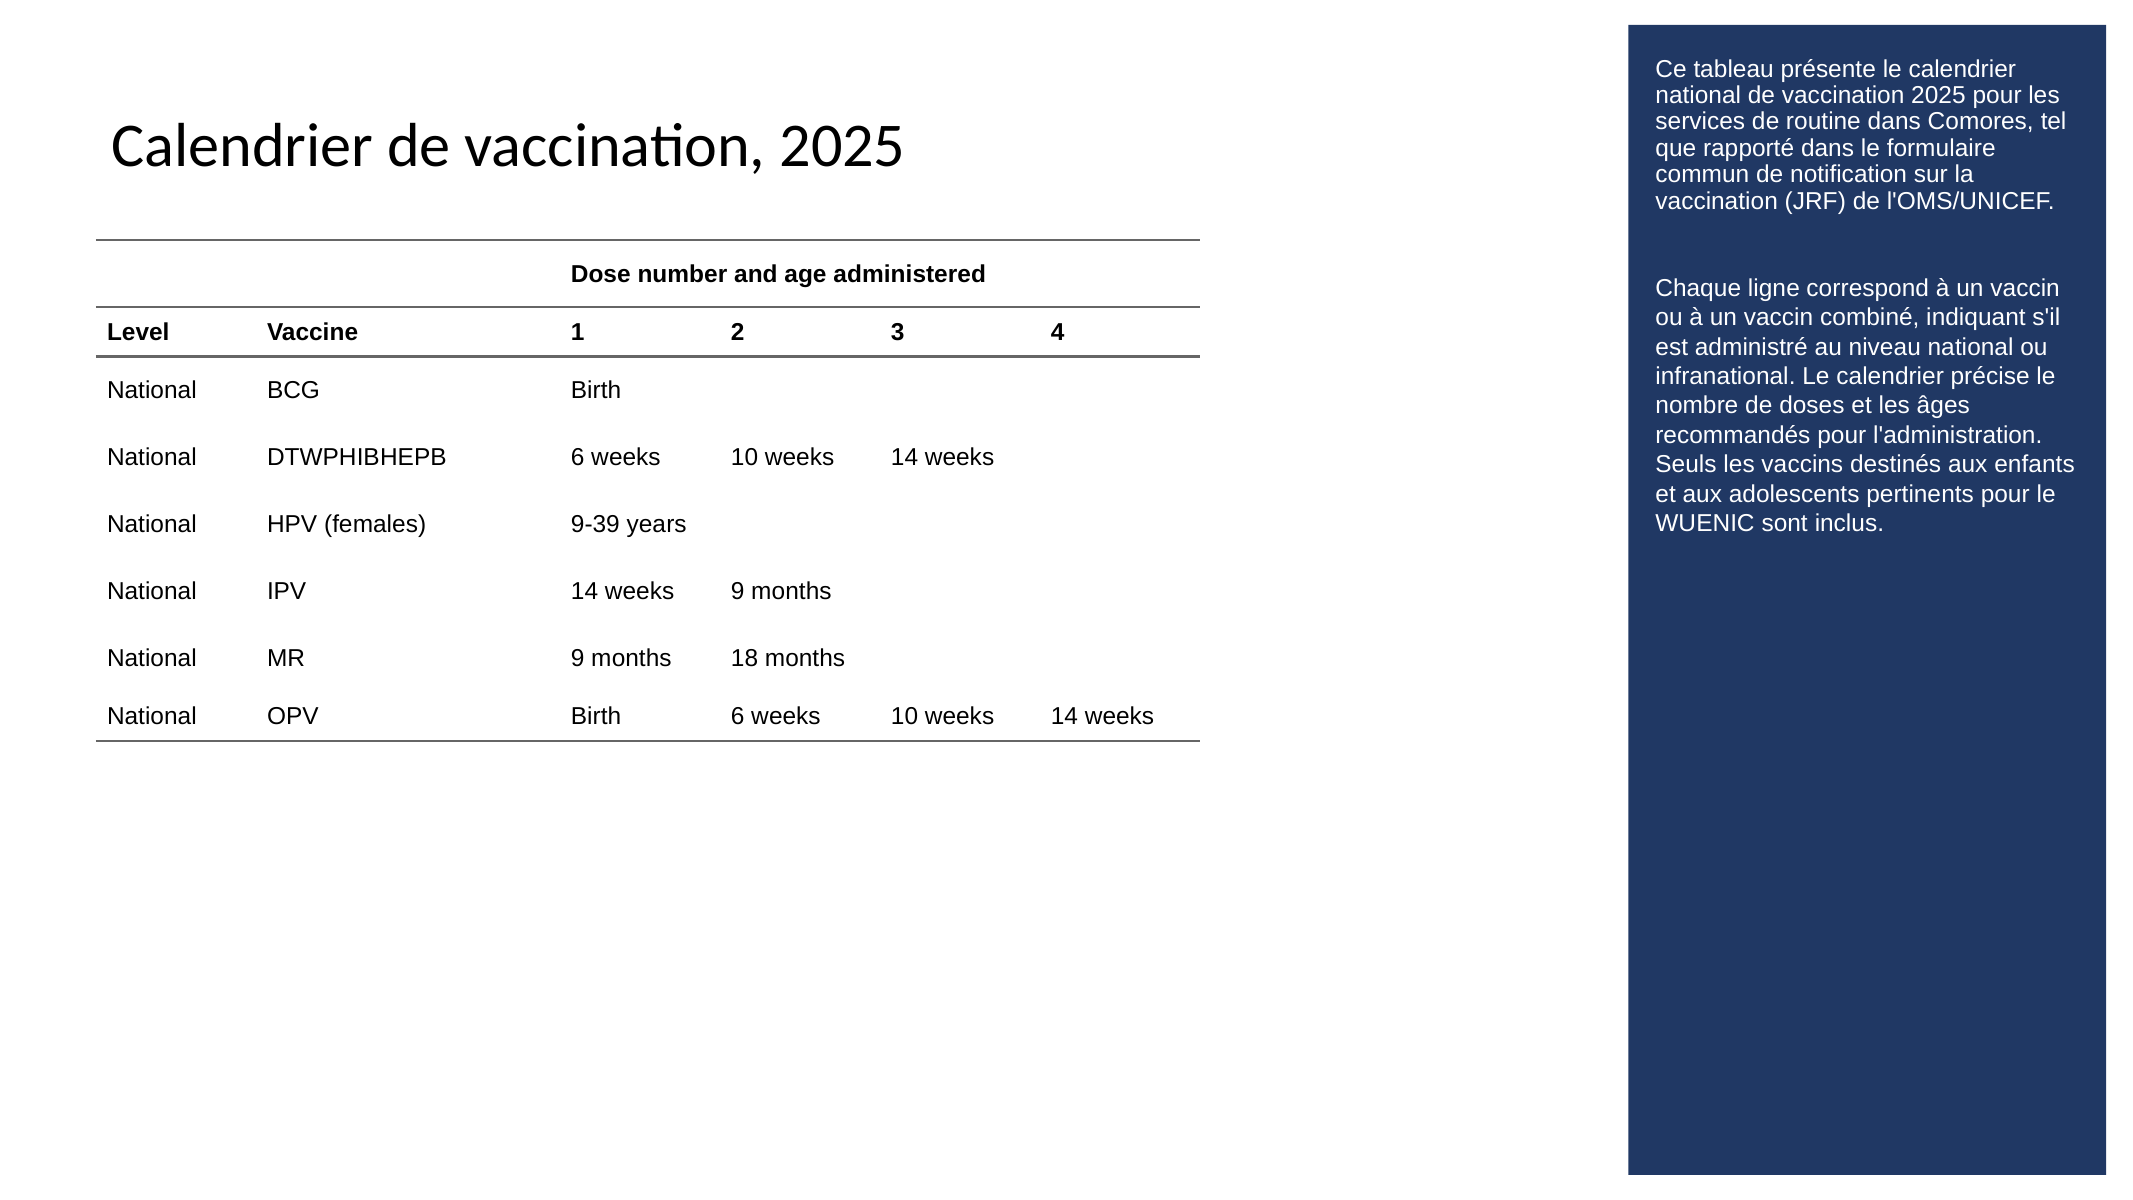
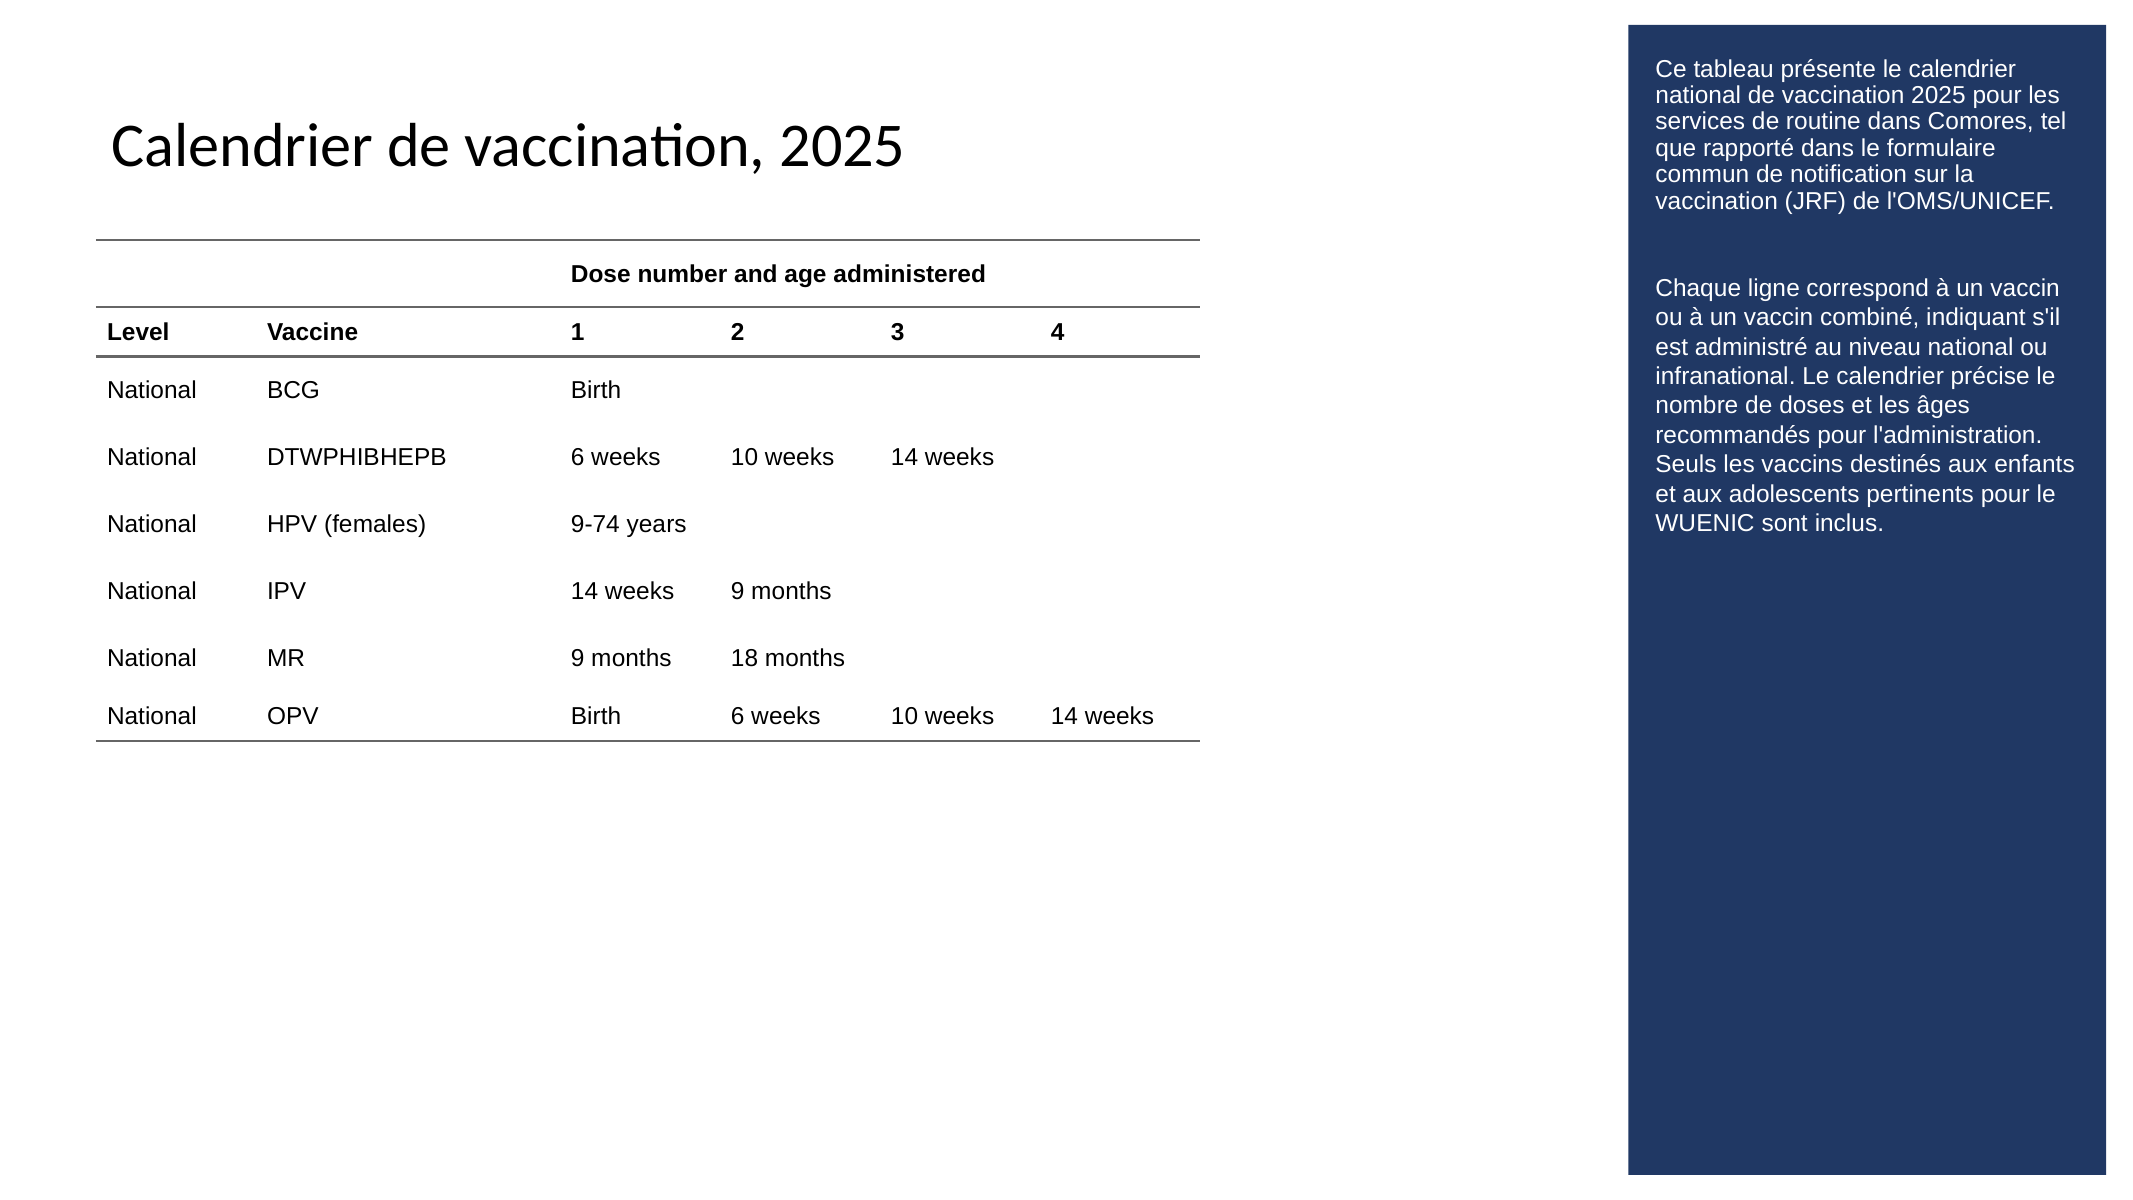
9-39: 9-39 -> 9-74
